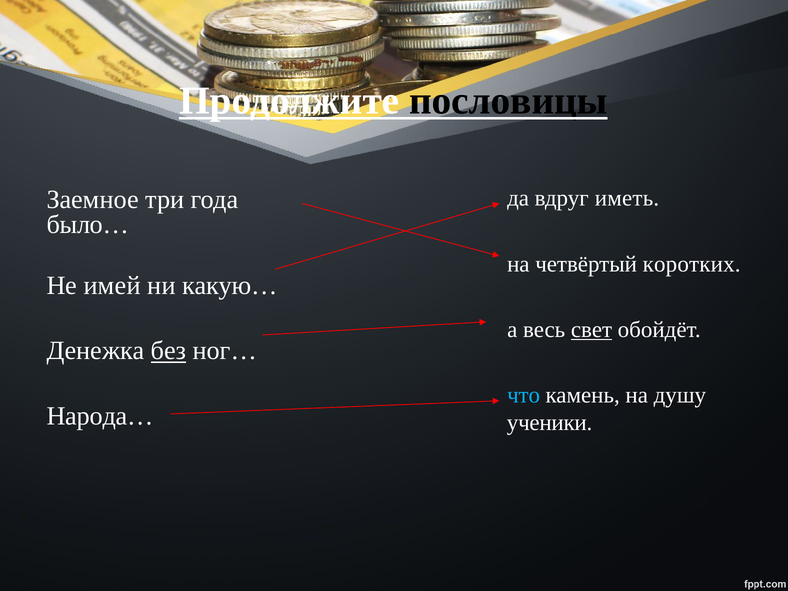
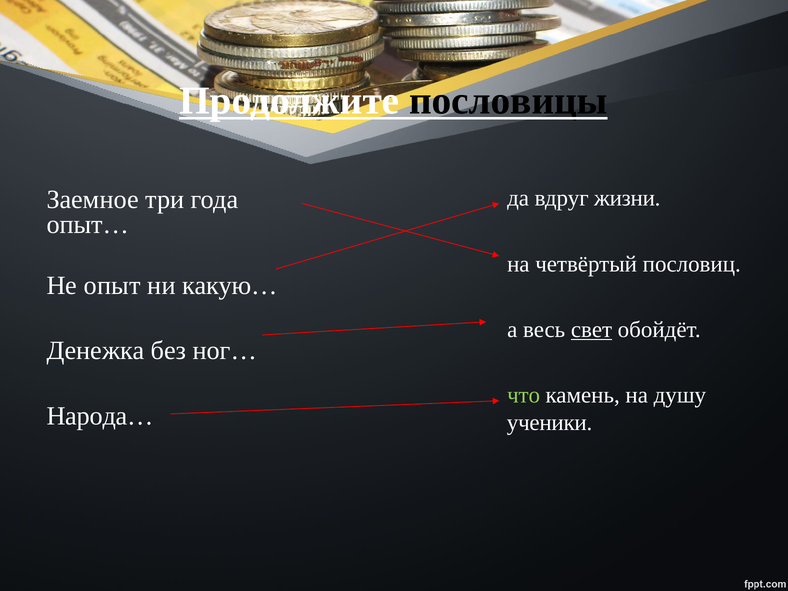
иметь: иметь -> жизни
было…: было… -> опыт…
коротких: коротких -> пословиц
имей: имей -> опыт
без underline: present -> none
что colour: light blue -> light green
